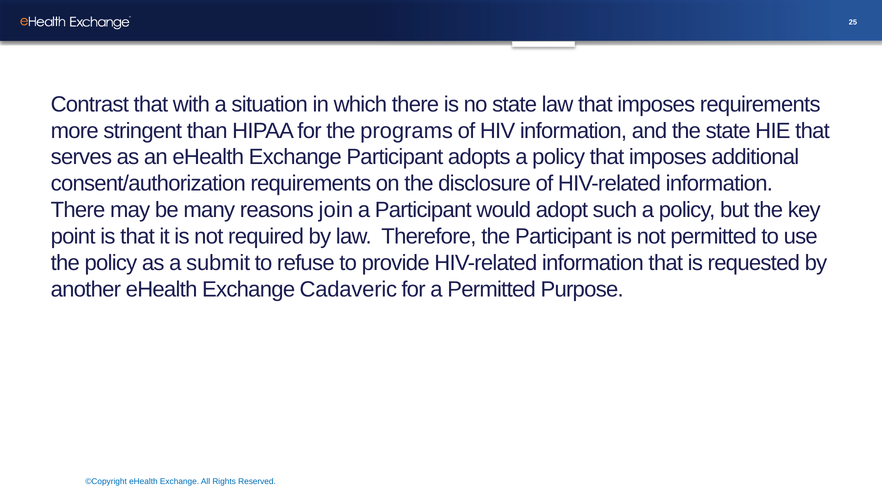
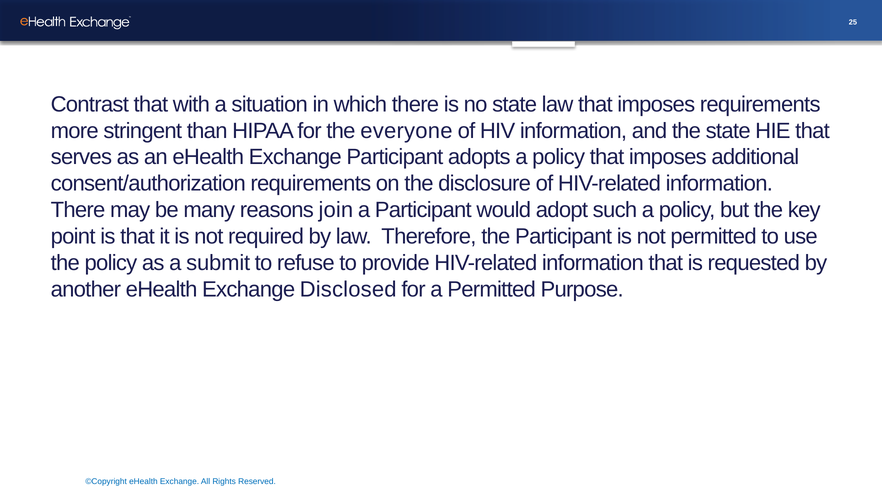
programs: programs -> everyone
Cadaveric: Cadaveric -> Disclosed
